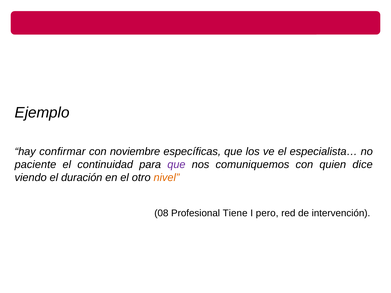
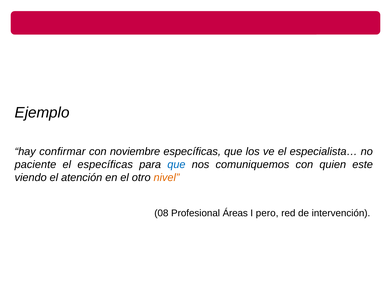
el continuidad: continuidad -> específicas
que at (176, 165) colour: purple -> blue
dice: dice -> este
duración: duración -> atención
Tiene: Tiene -> Áreas
